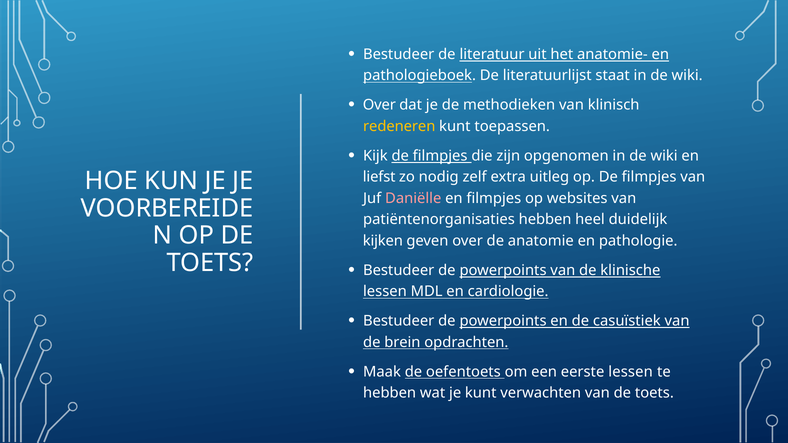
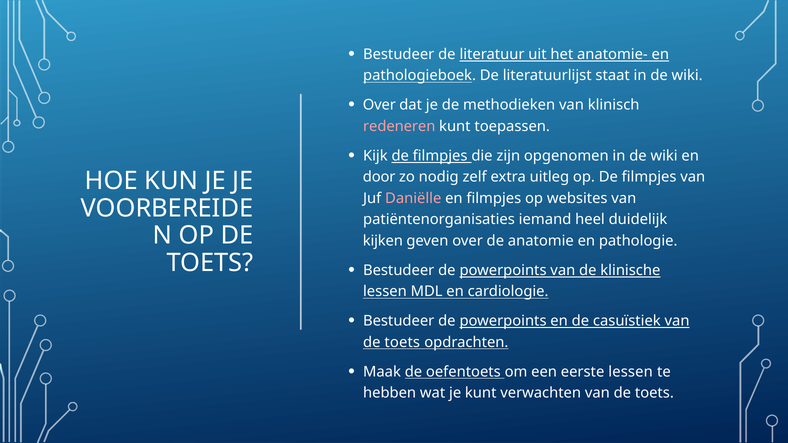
redeneren colour: yellow -> pink
liefst: liefst -> door
patiëntenorganisaties hebben: hebben -> iemand
brein at (402, 342): brein -> toets
